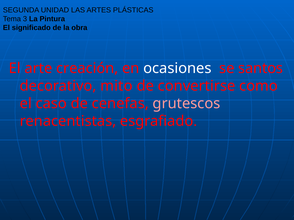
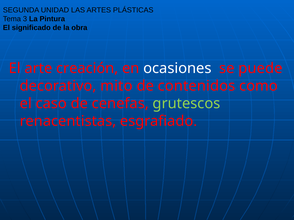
santos: santos -> puede
convertirse: convertirse -> contenidos
grutescos colour: pink -> light green
